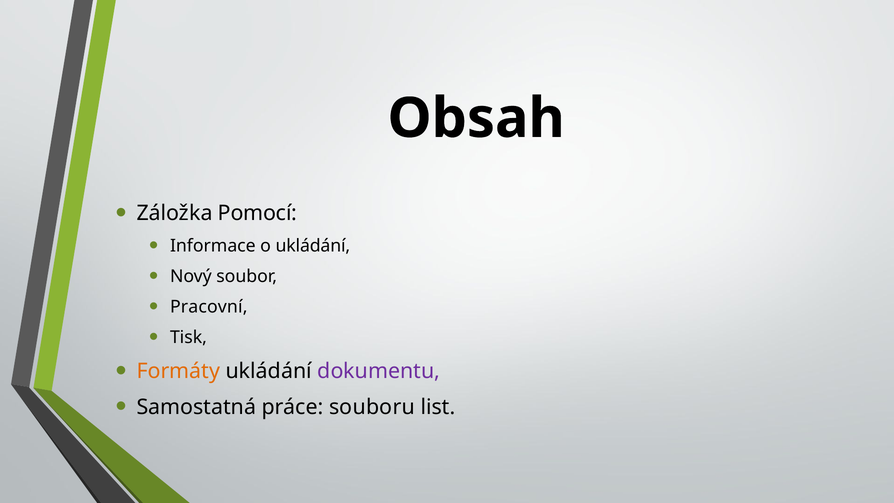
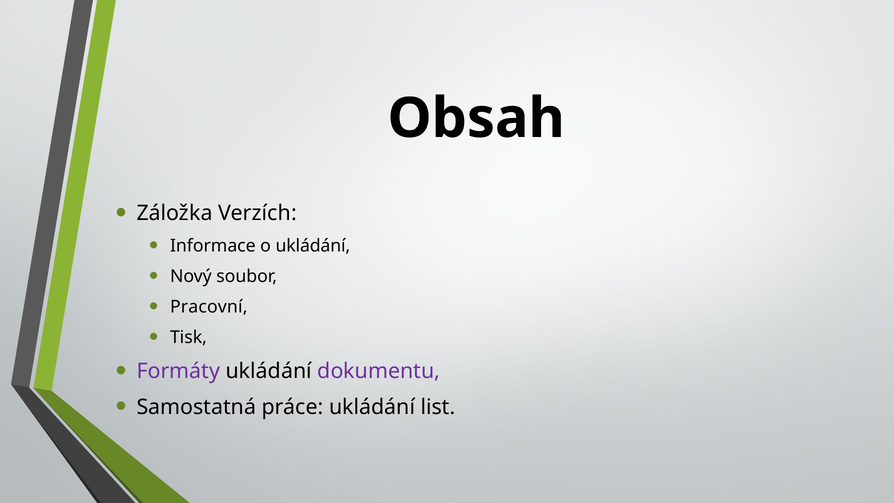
Pomocí: Pomocí -> Verzích
Formáty colour: orange -> purple
práce souboru: souboru -> ukládání
